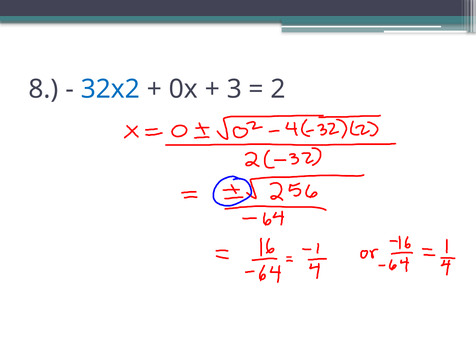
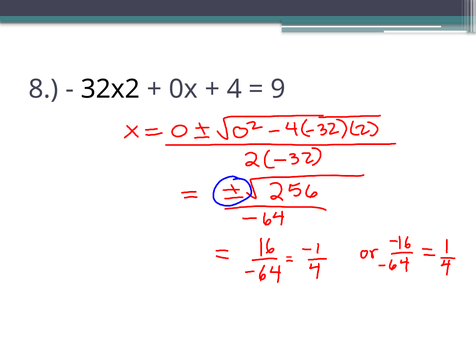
32x2 colour: blue -> black
3: 3 -> 4
2: 2 -> 9
